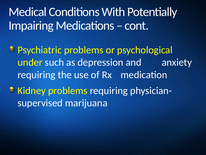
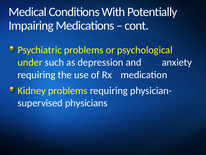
marijuana: marijuana -> physicians
